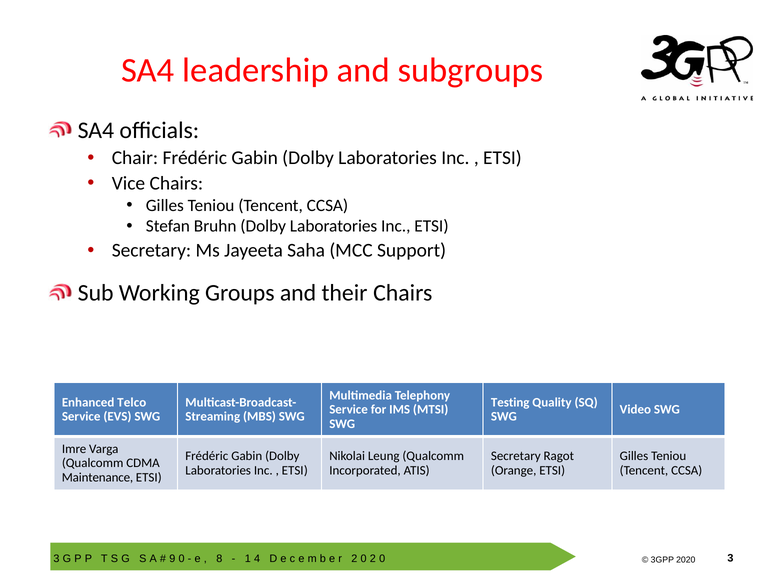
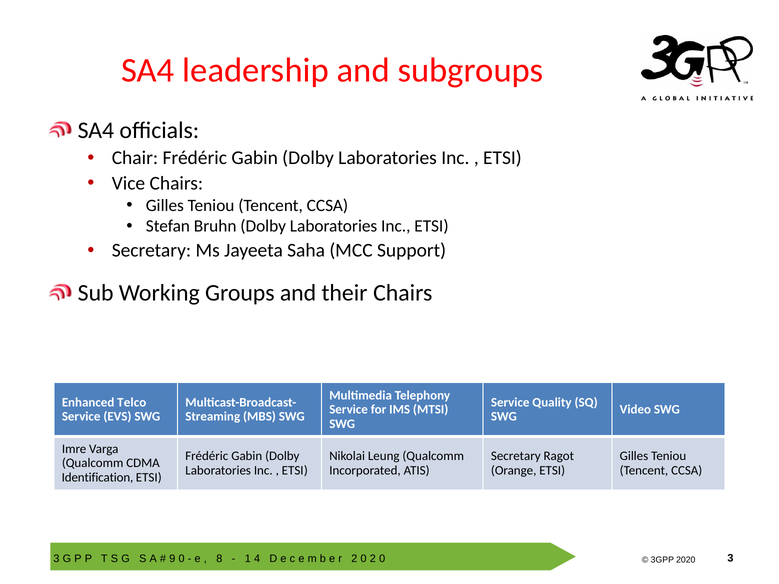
Testing at (510, 403): Testing -> Service
Maintenance: Maintenance -> Identification
